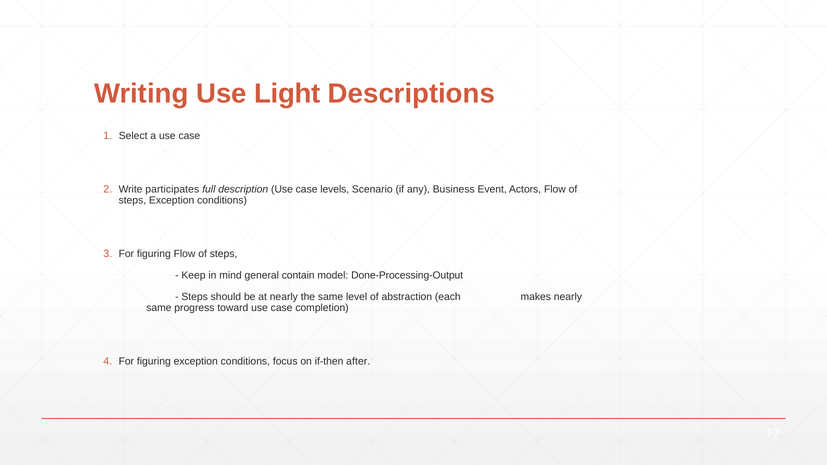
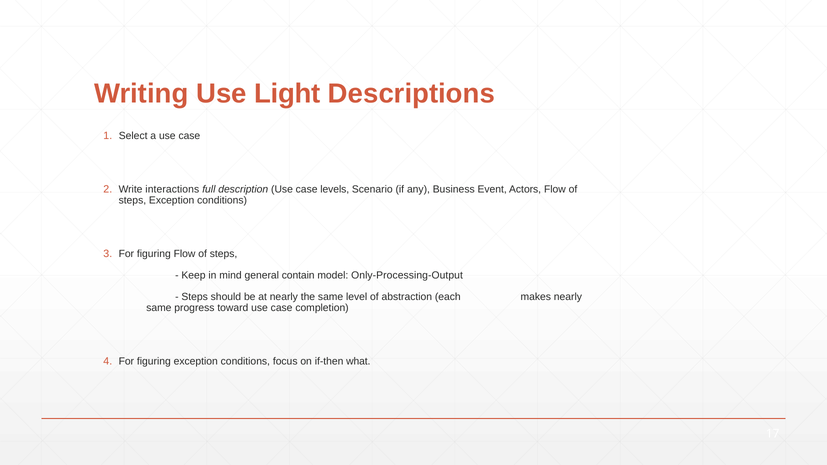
participates: participates -> interactions
Done-Processing-Output: Done-Processing-Output -> Only-Processing-Output
after: after -> what
